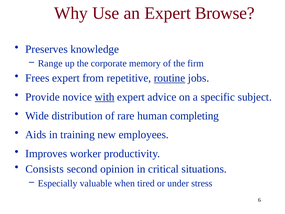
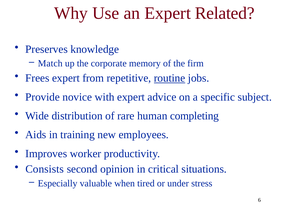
Browse: Browse -> Related
Range: Range -> Match
with underline: present -> none
